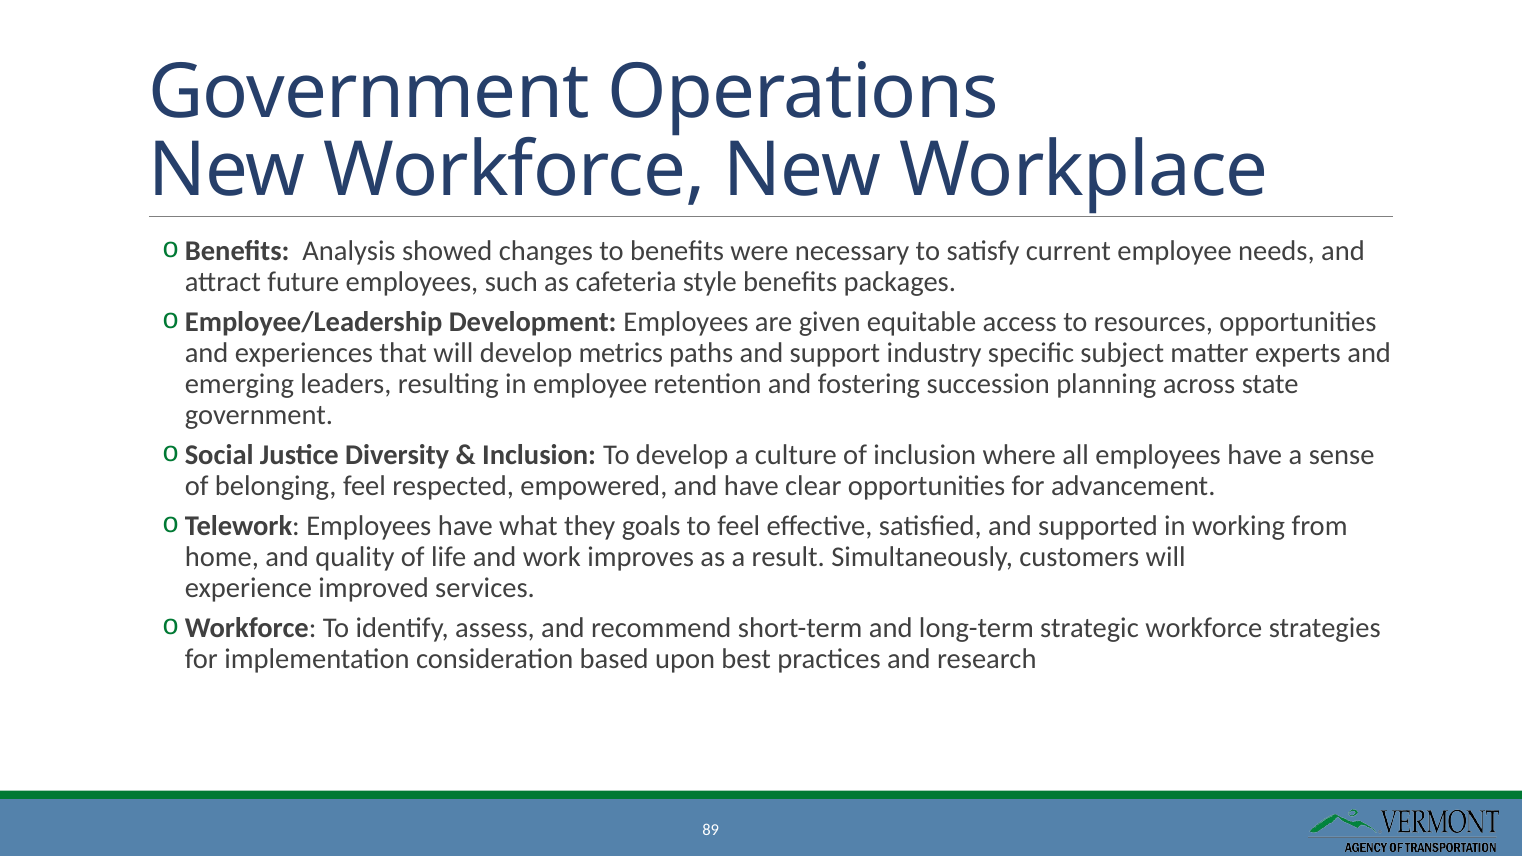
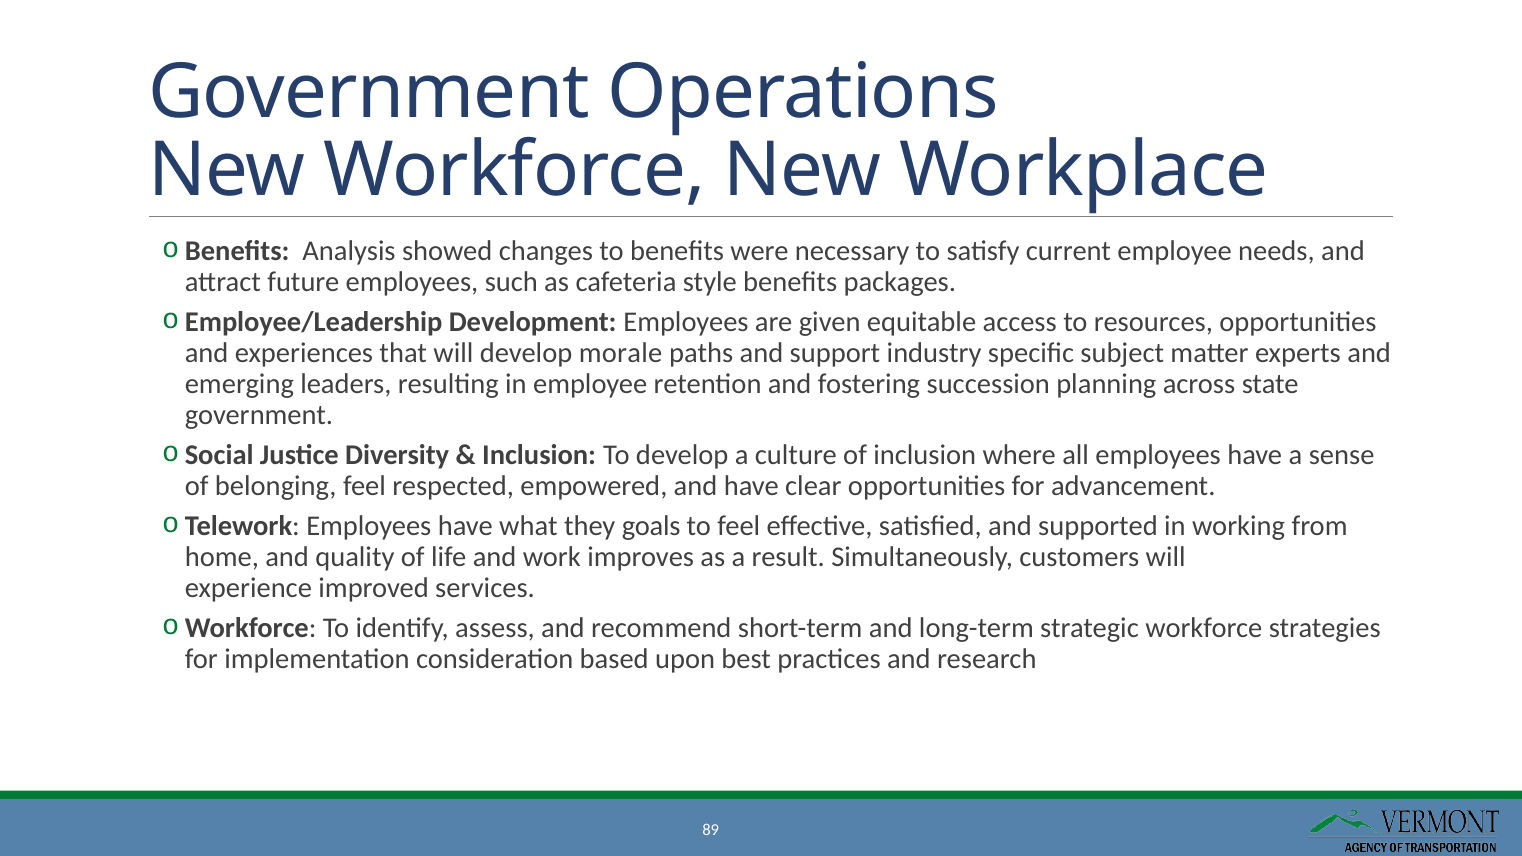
metrics: metrics -> morale
